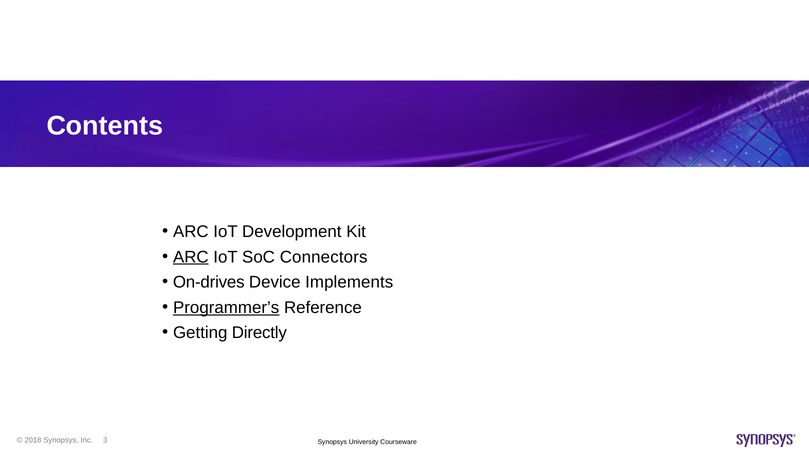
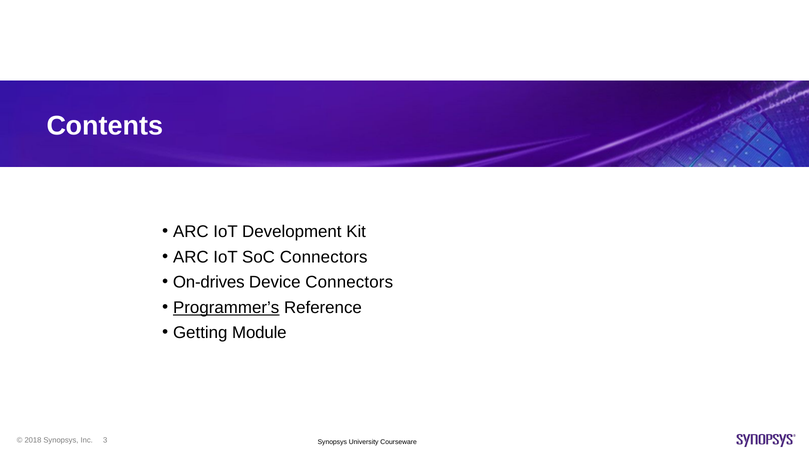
ARC at (191, 257) underline: present -> none
Device Implements: Implements -> Connectors
Directly: Directly -> Module
